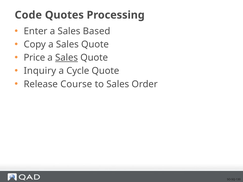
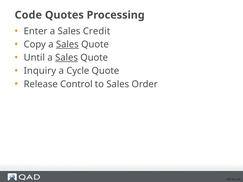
Based: Based -> Credit
Sales at (67, 44) underline: none -> present
Price: Price -> Until
Course: Course -> Control
